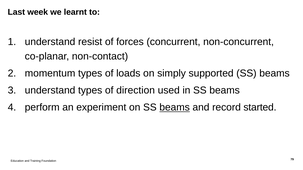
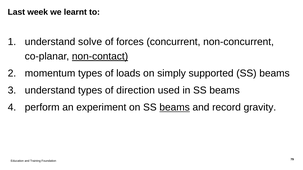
resist: resist -> solve
non-contact underline: none -> present
started: started -> gravity
